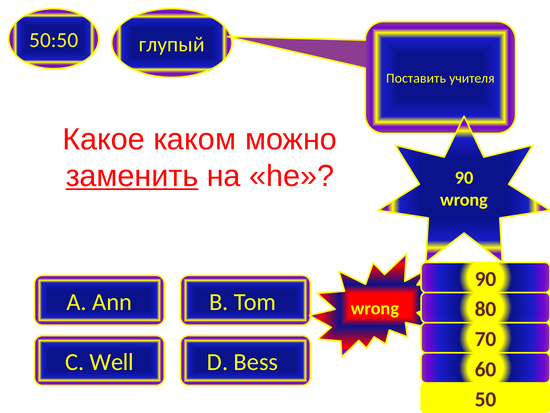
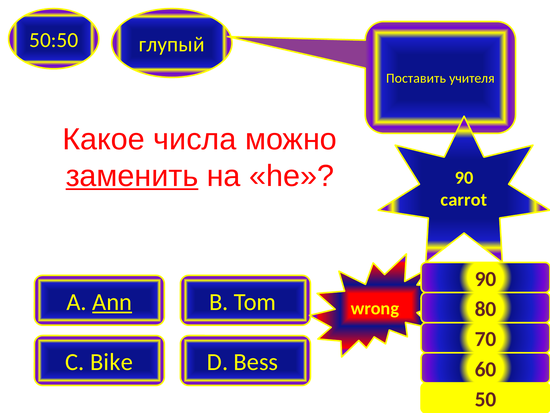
каком: каком -> числа
wrong at (464, 200): wrong -> carrot
Ann underline: none -> present
Well: Well -> Bike
